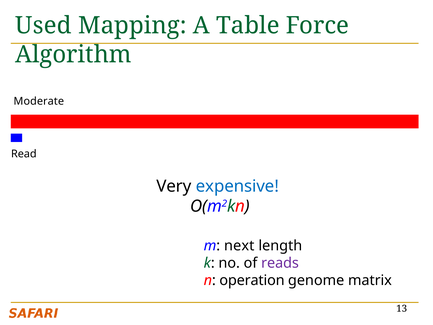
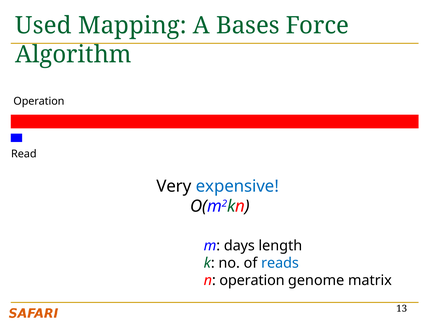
Table: Table -> Bases
Moderate at (39, 101): Moderate -> Operation
next: next -> days
reads colour: purple -> blue
